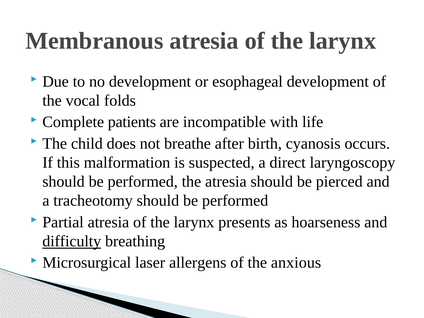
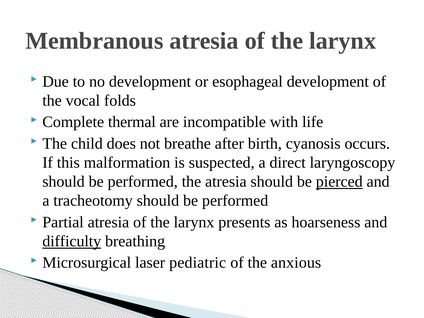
patients: patients -> thermal
pierced underline: none -> present
allergens: allergens -> pediatric
